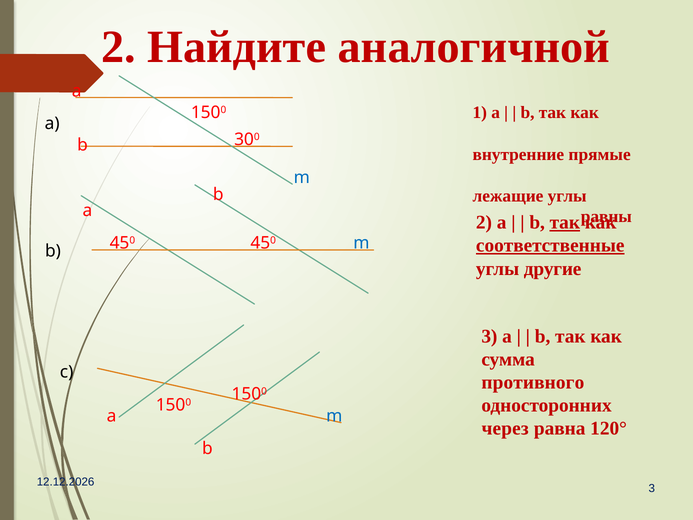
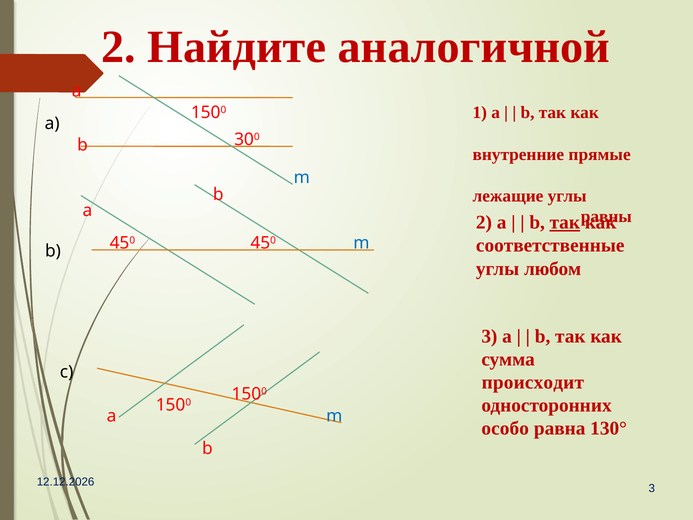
соответственные underline: present -> none
другие: другие -> любом
противного: противного -> происходит
через: через -> особо
120°: 120° -> 130°
